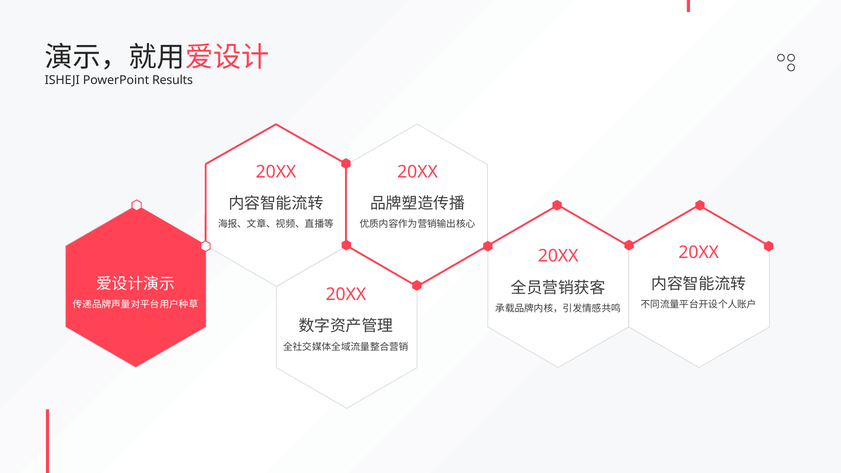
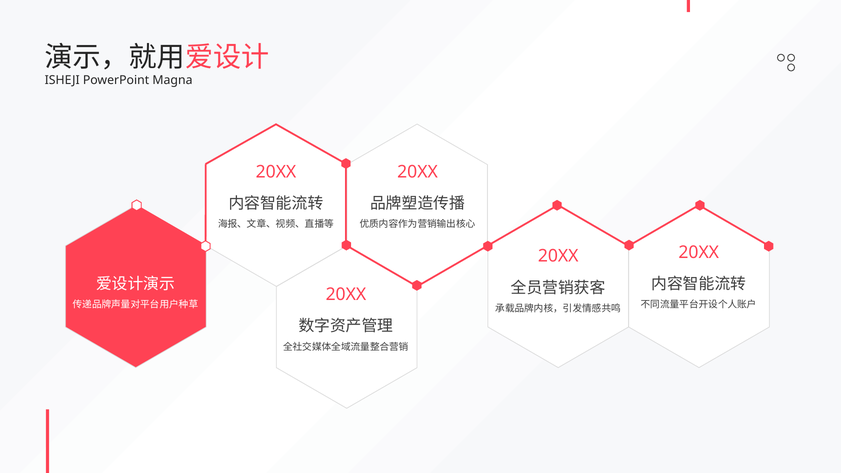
Results: Results -> Magna
